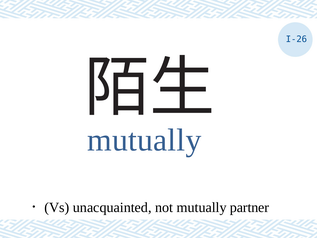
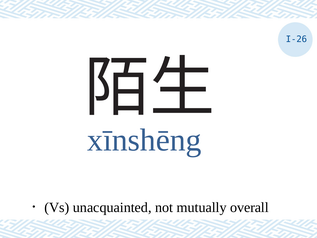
mutually at (144, 140): mutually -> xīnshēng
partner: partner -> overall
